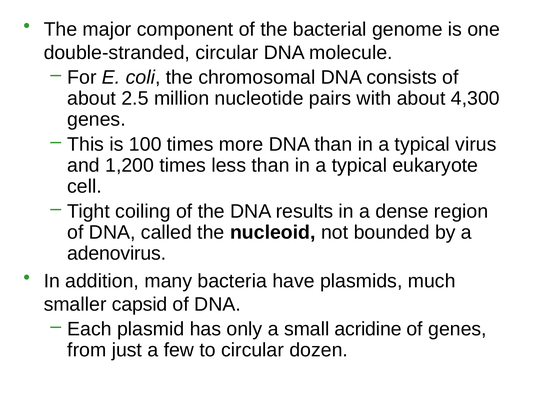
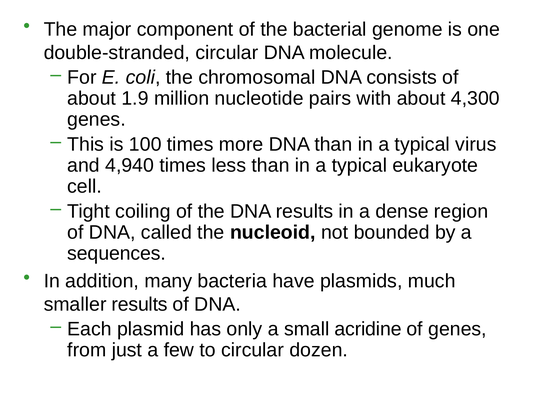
2.5: 2.5 -> 1.9
1,200: 1,200 -> 4,940
adenovirus: adenovirus -> sequences
smaller capsid: capsid -> results
